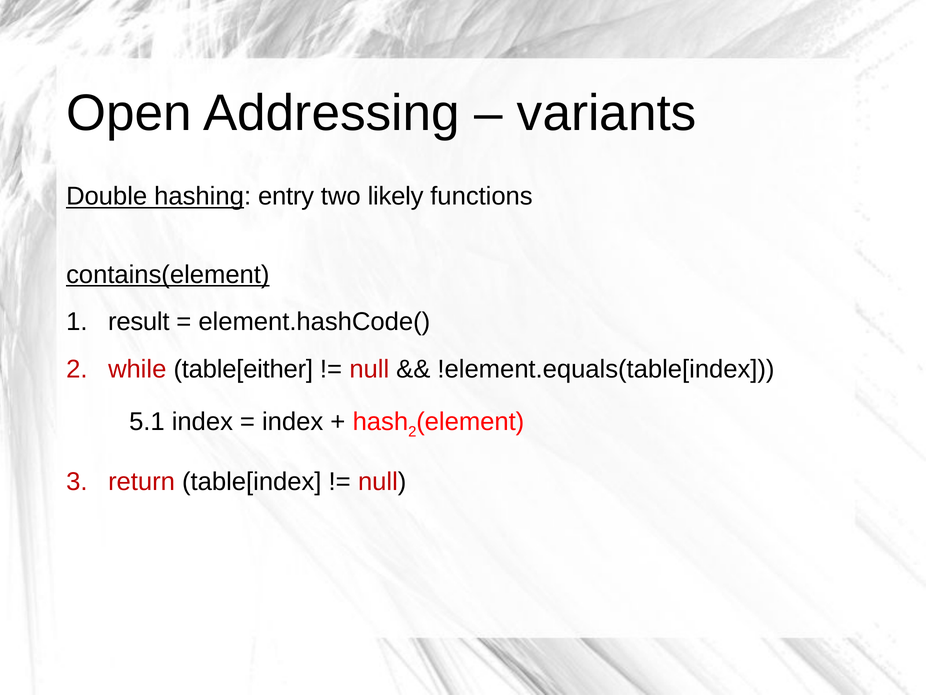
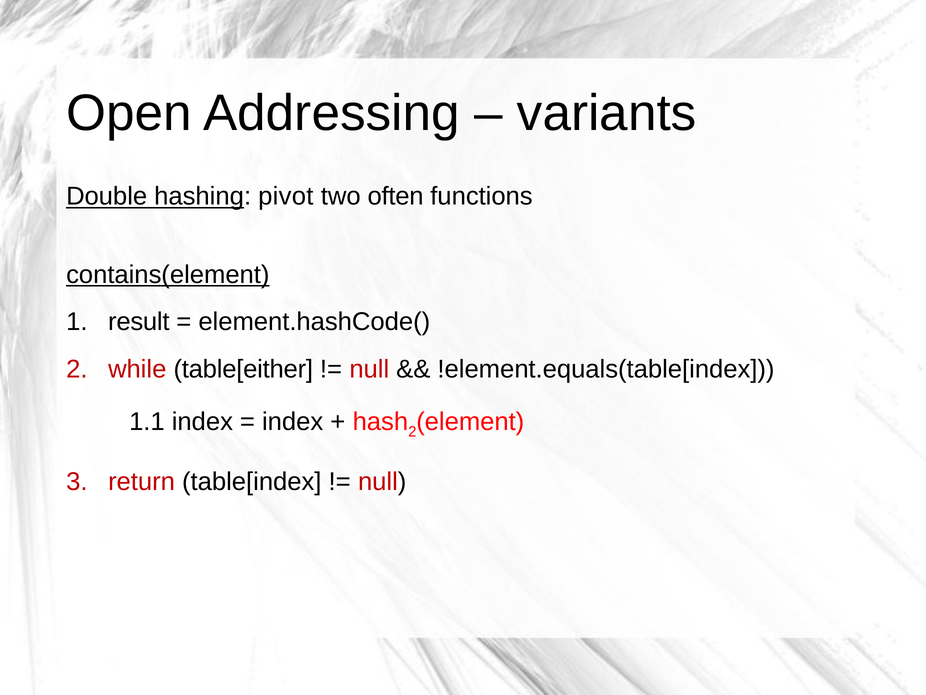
entry: entry -> pivot
likely: likely -> often
5.1: 5.1 -> 1.1
